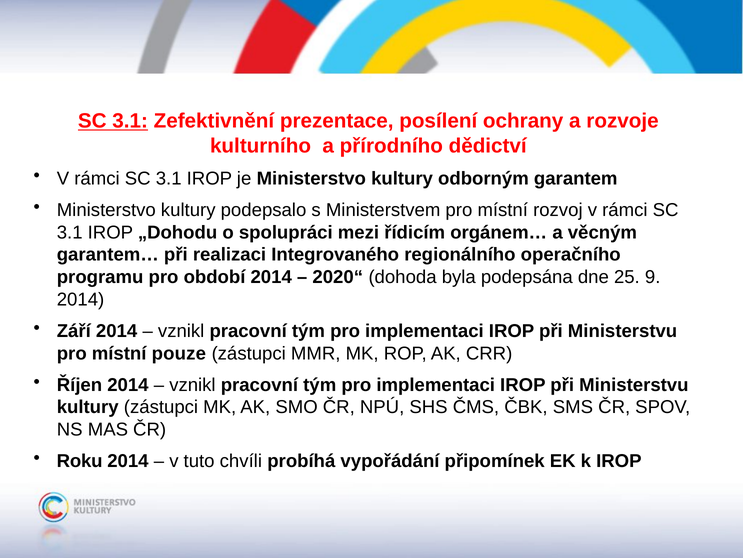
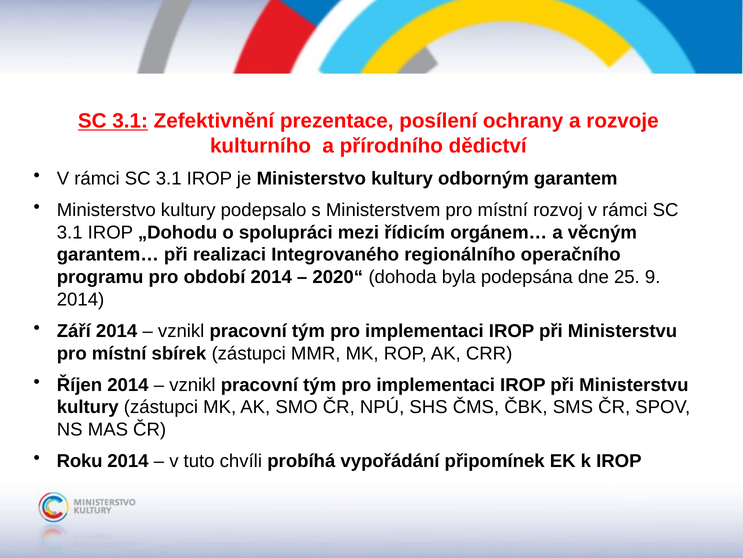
pouze: pouze -> sbírek
